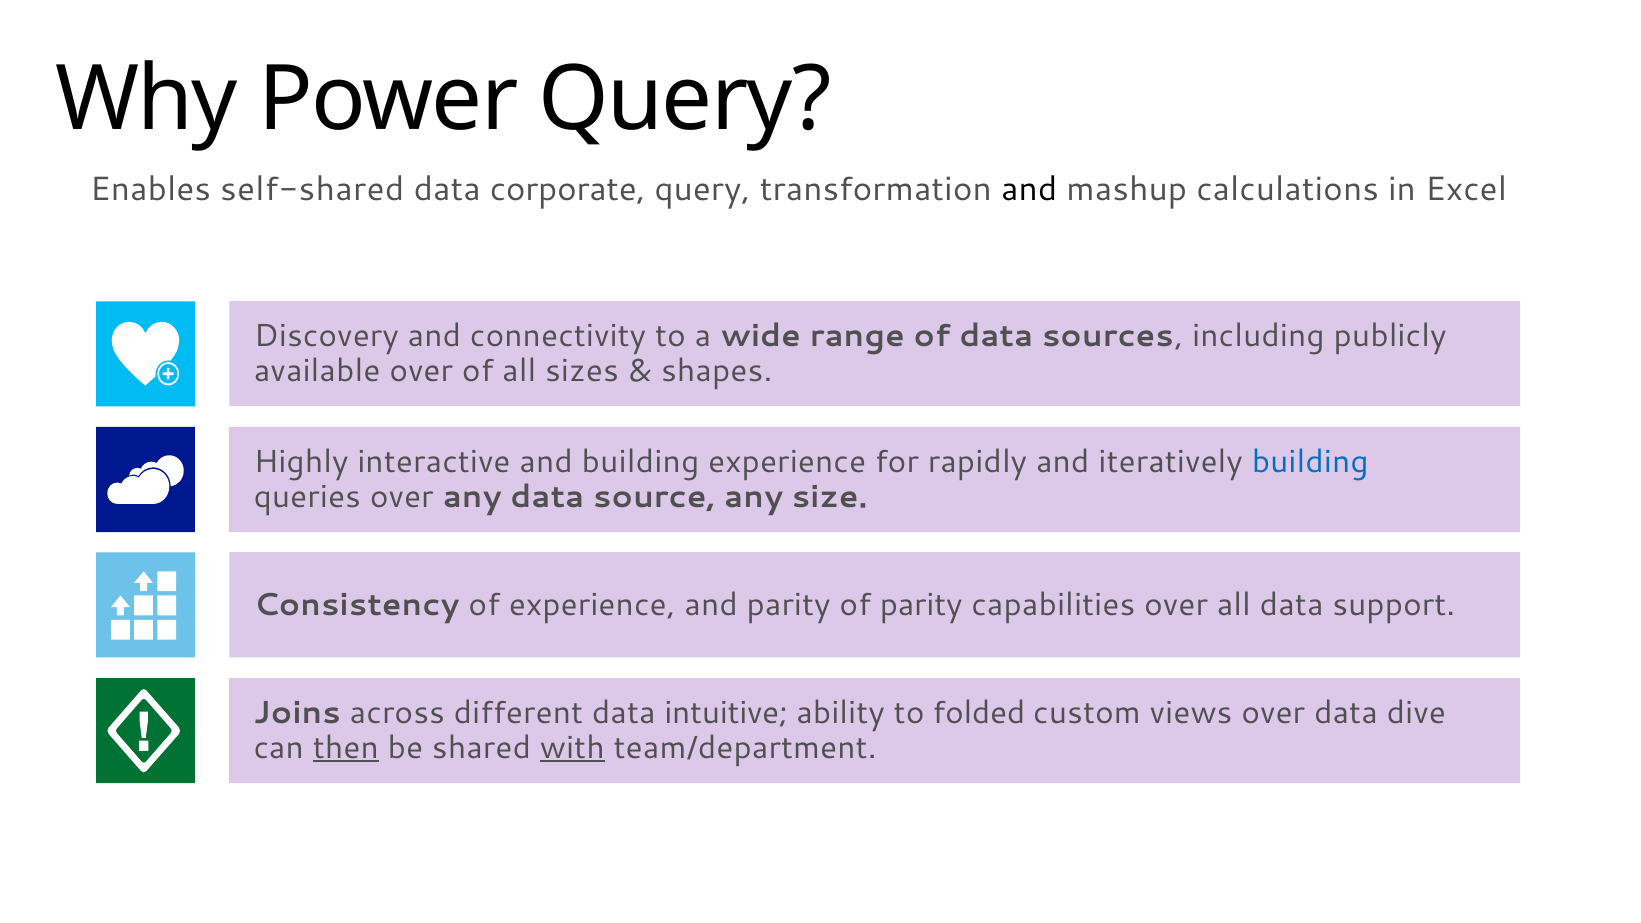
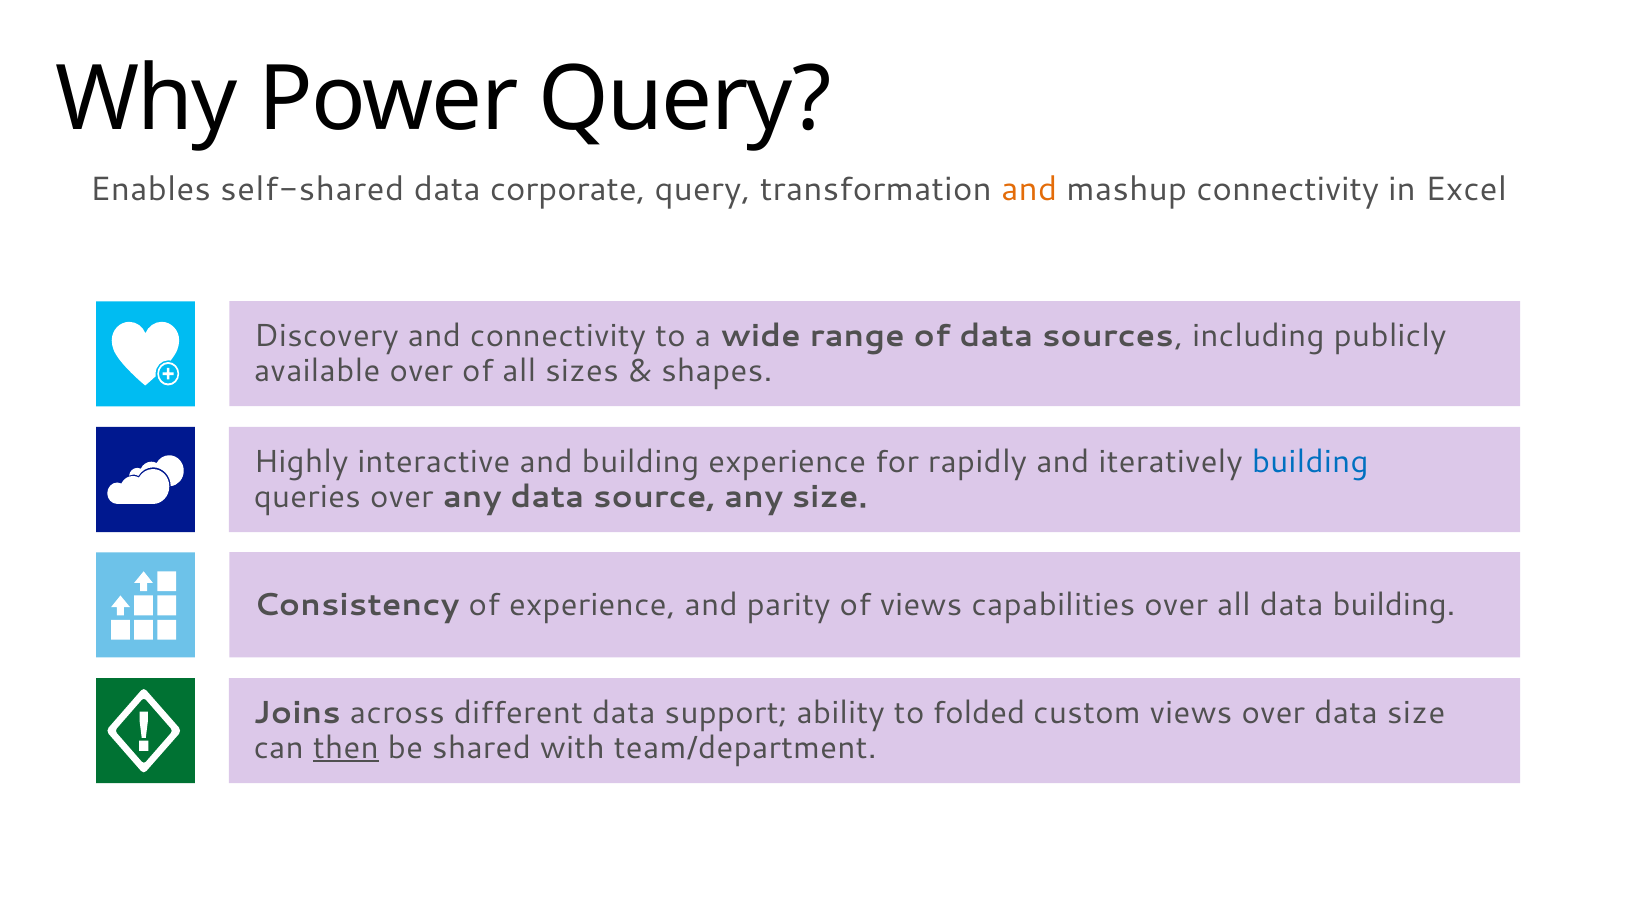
and at (1029, 189) colour: black -> orange
mashup calculations: calculations -> connectivity
of parity: parity -> views
data support: support -> building
intuitive: intuitive -> support
data dive: dive -> size
with underline: present -> none
